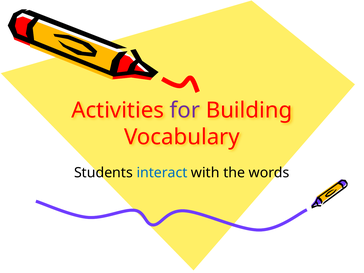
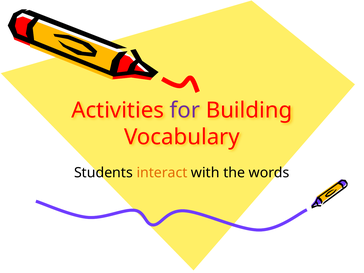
interact colour: blue -> orange
